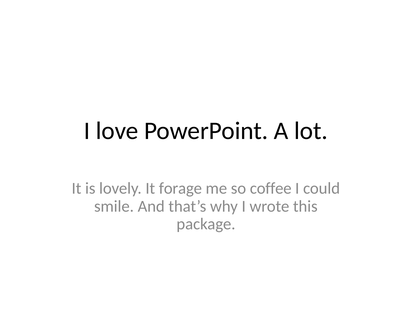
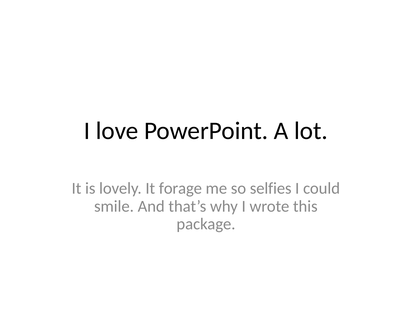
coffee: coffee -> selfies
